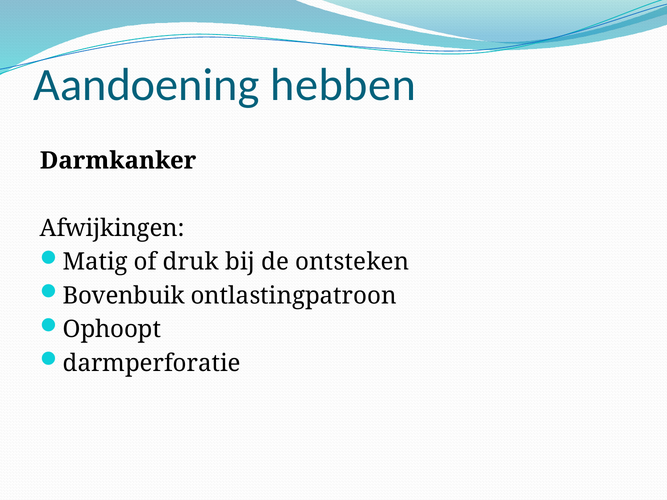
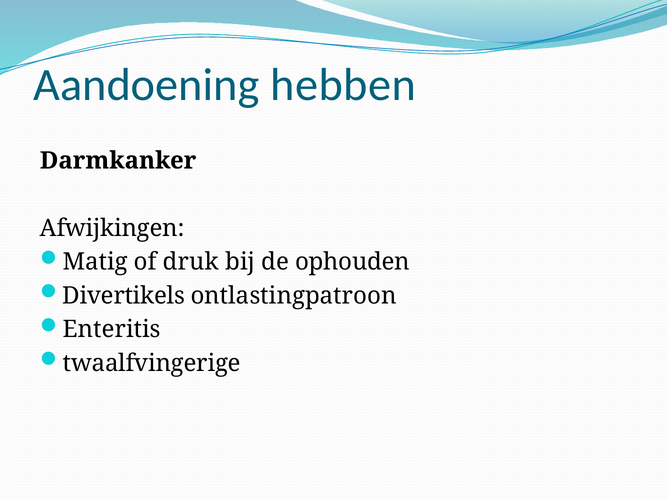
ontsteken: ontsteken -> ophouden
Bovenbuik: Bovenbuik -> Divertikels
Ophoopt: Ophoopt -> Enteritis
darmperforatie: darmperforatie -> twaalfvingerige
